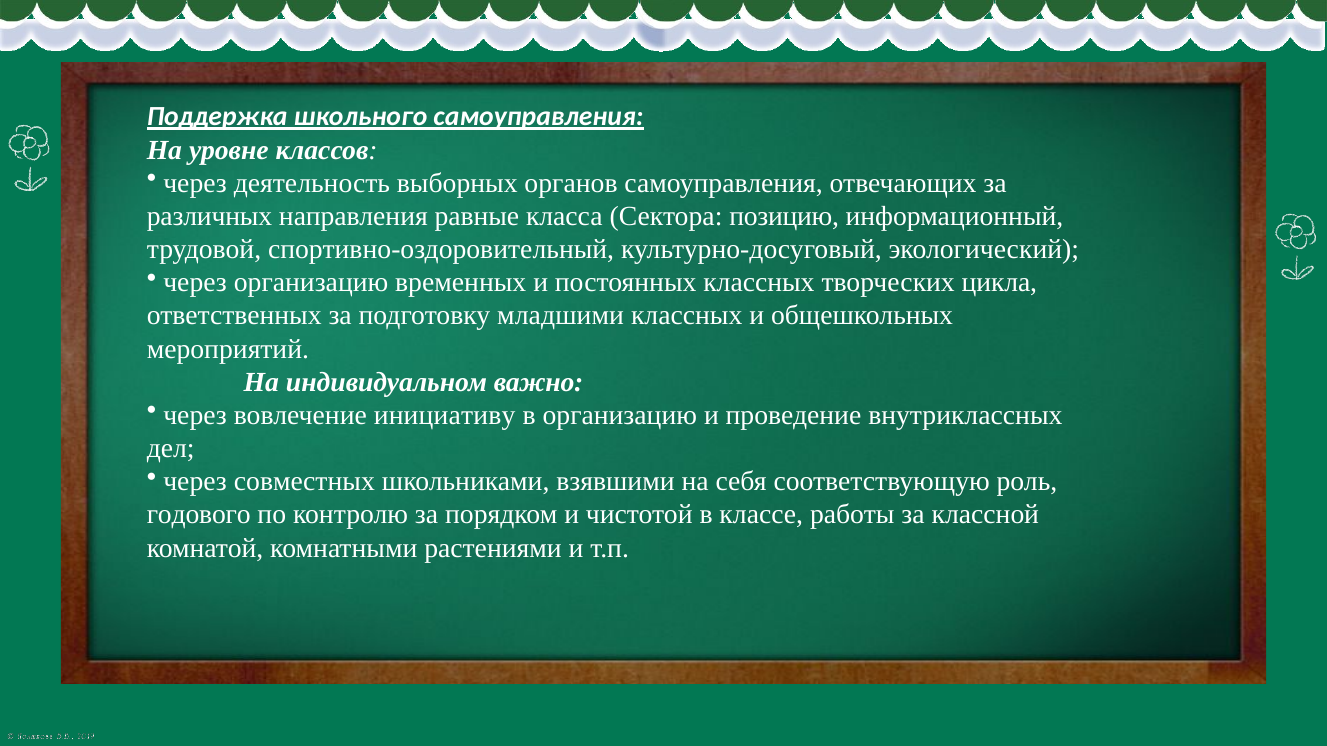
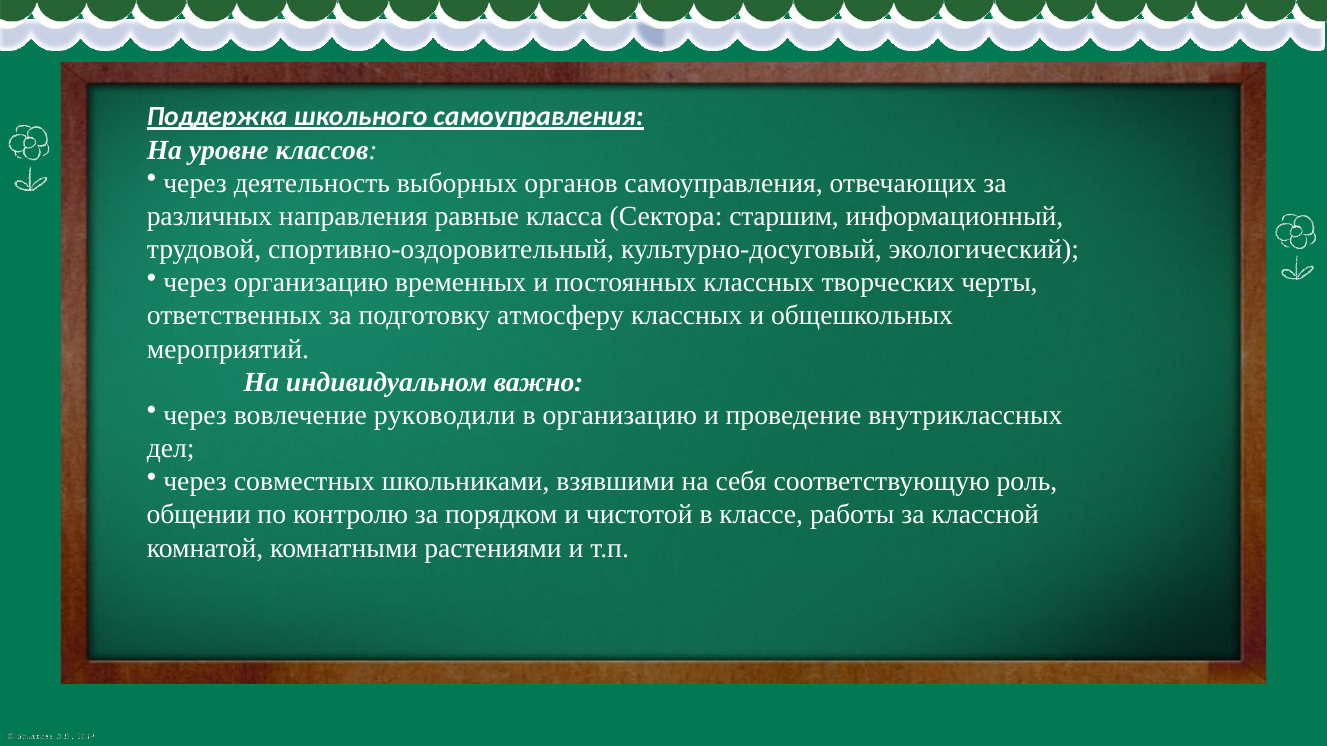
позицию: позицию -> старшим
цикла: цикла -> черты
младшими: младшими -> атмосферу
инициативу: инициативу -> руководили
годового: годового -> общении
